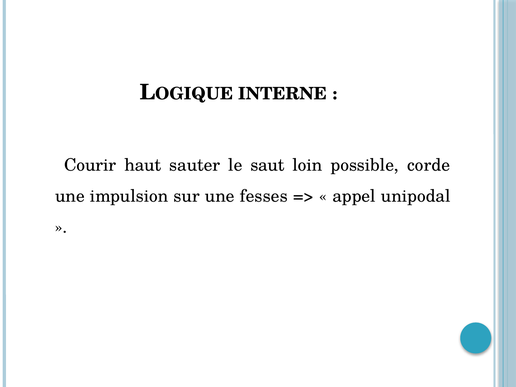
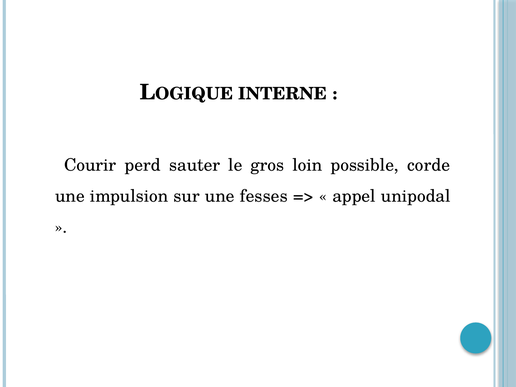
haut: haut -> perd
saut: saut -> gros
